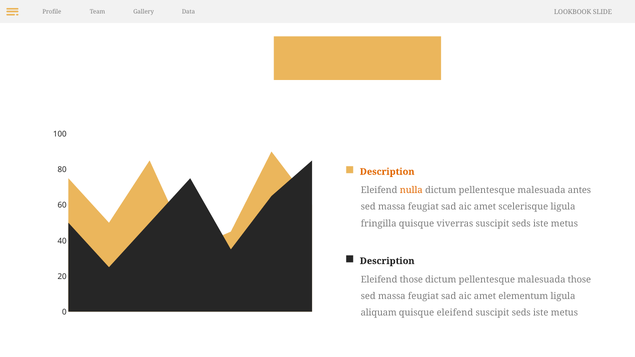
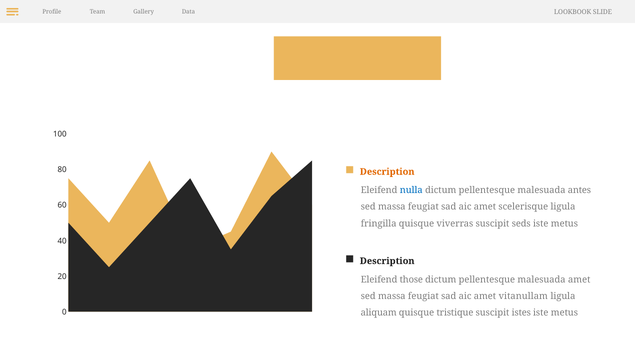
nulla colour: orange -> blue
malesuada those: those -> amet
elementum: elementum -> vitanullam
quisque eleifend: eleifend -> tristique
seds at (521, 313): seds -> istes
